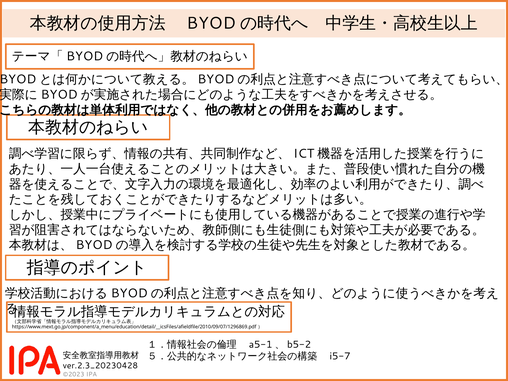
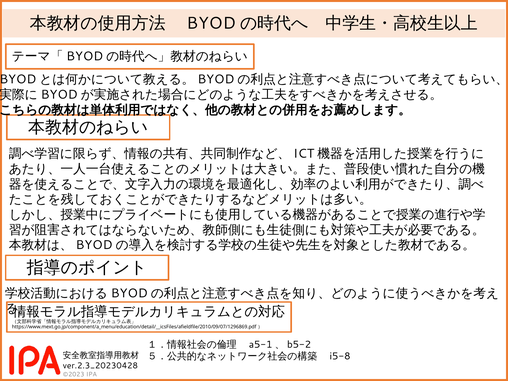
i5-7: i5-7 -> i5-8
